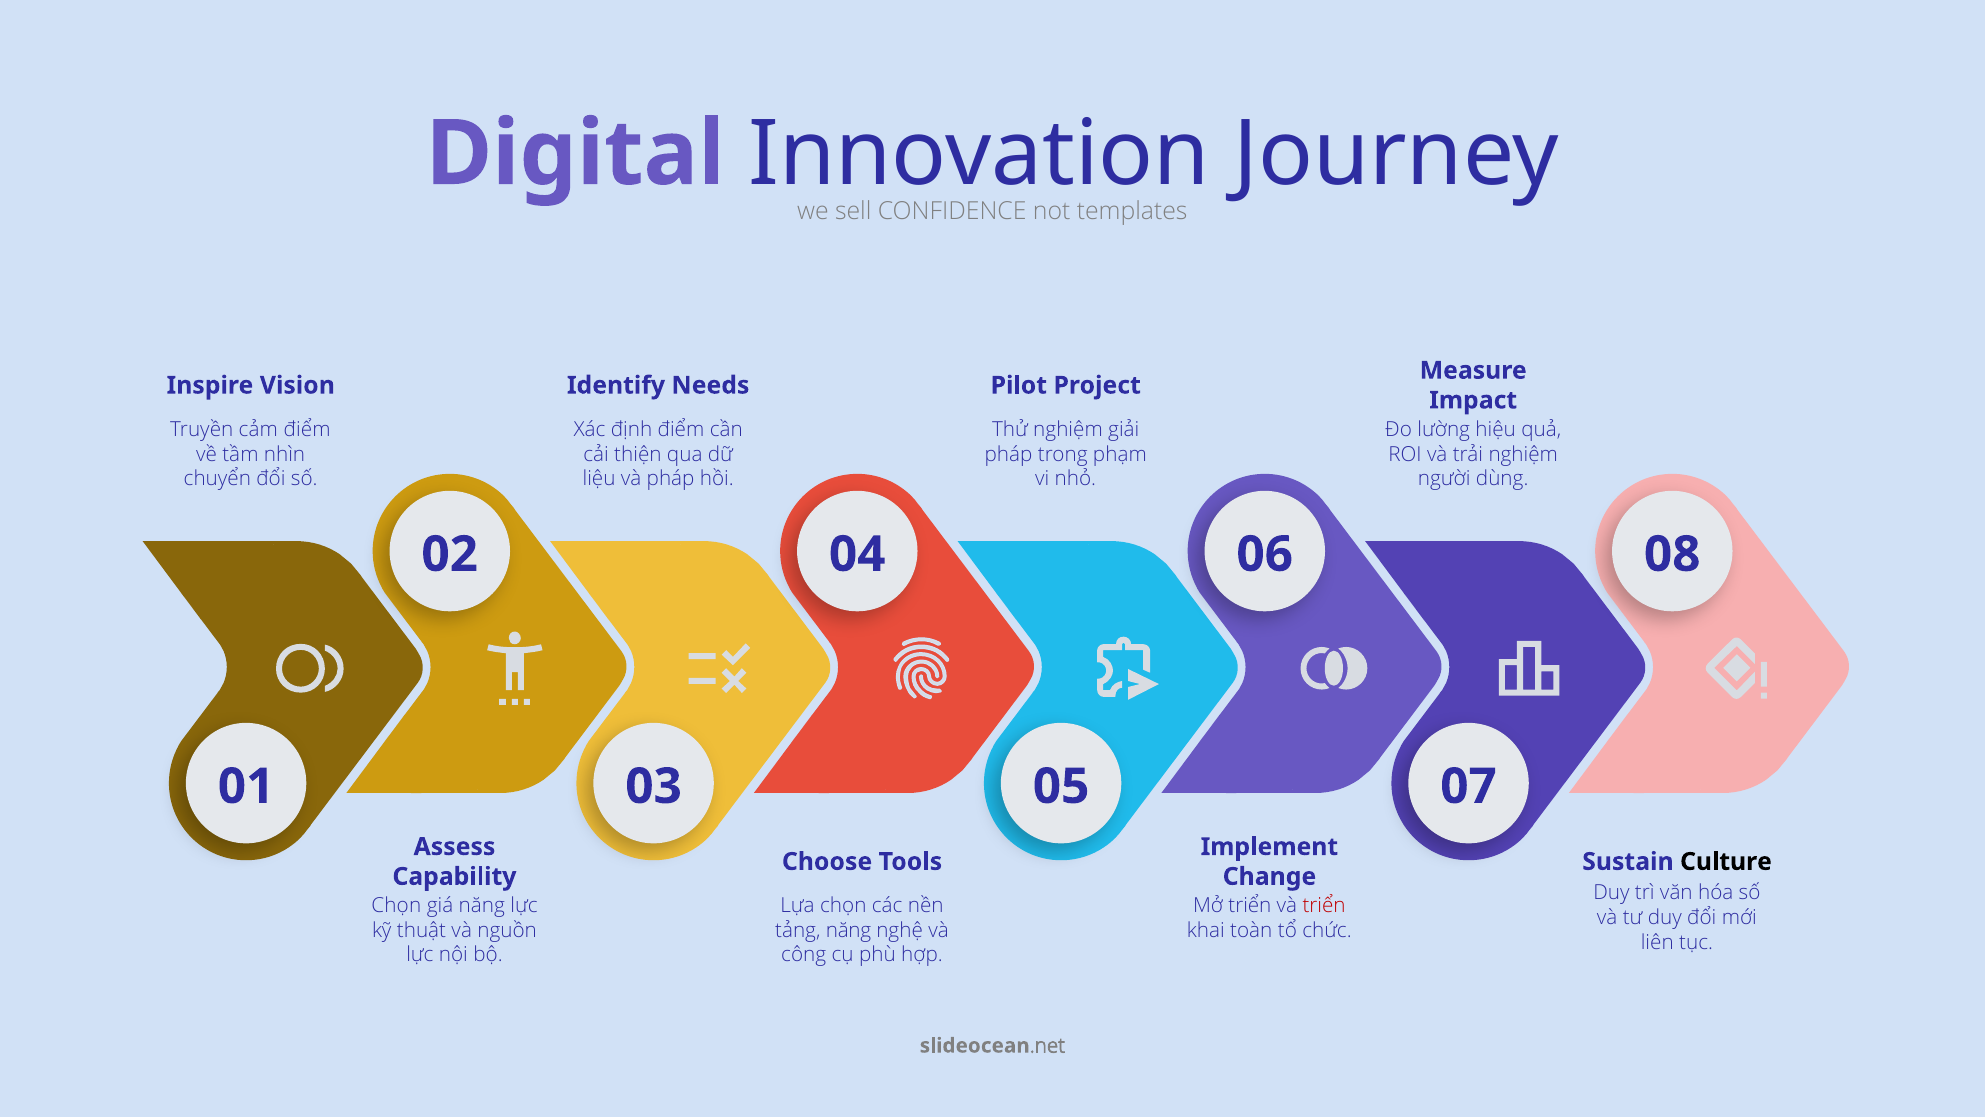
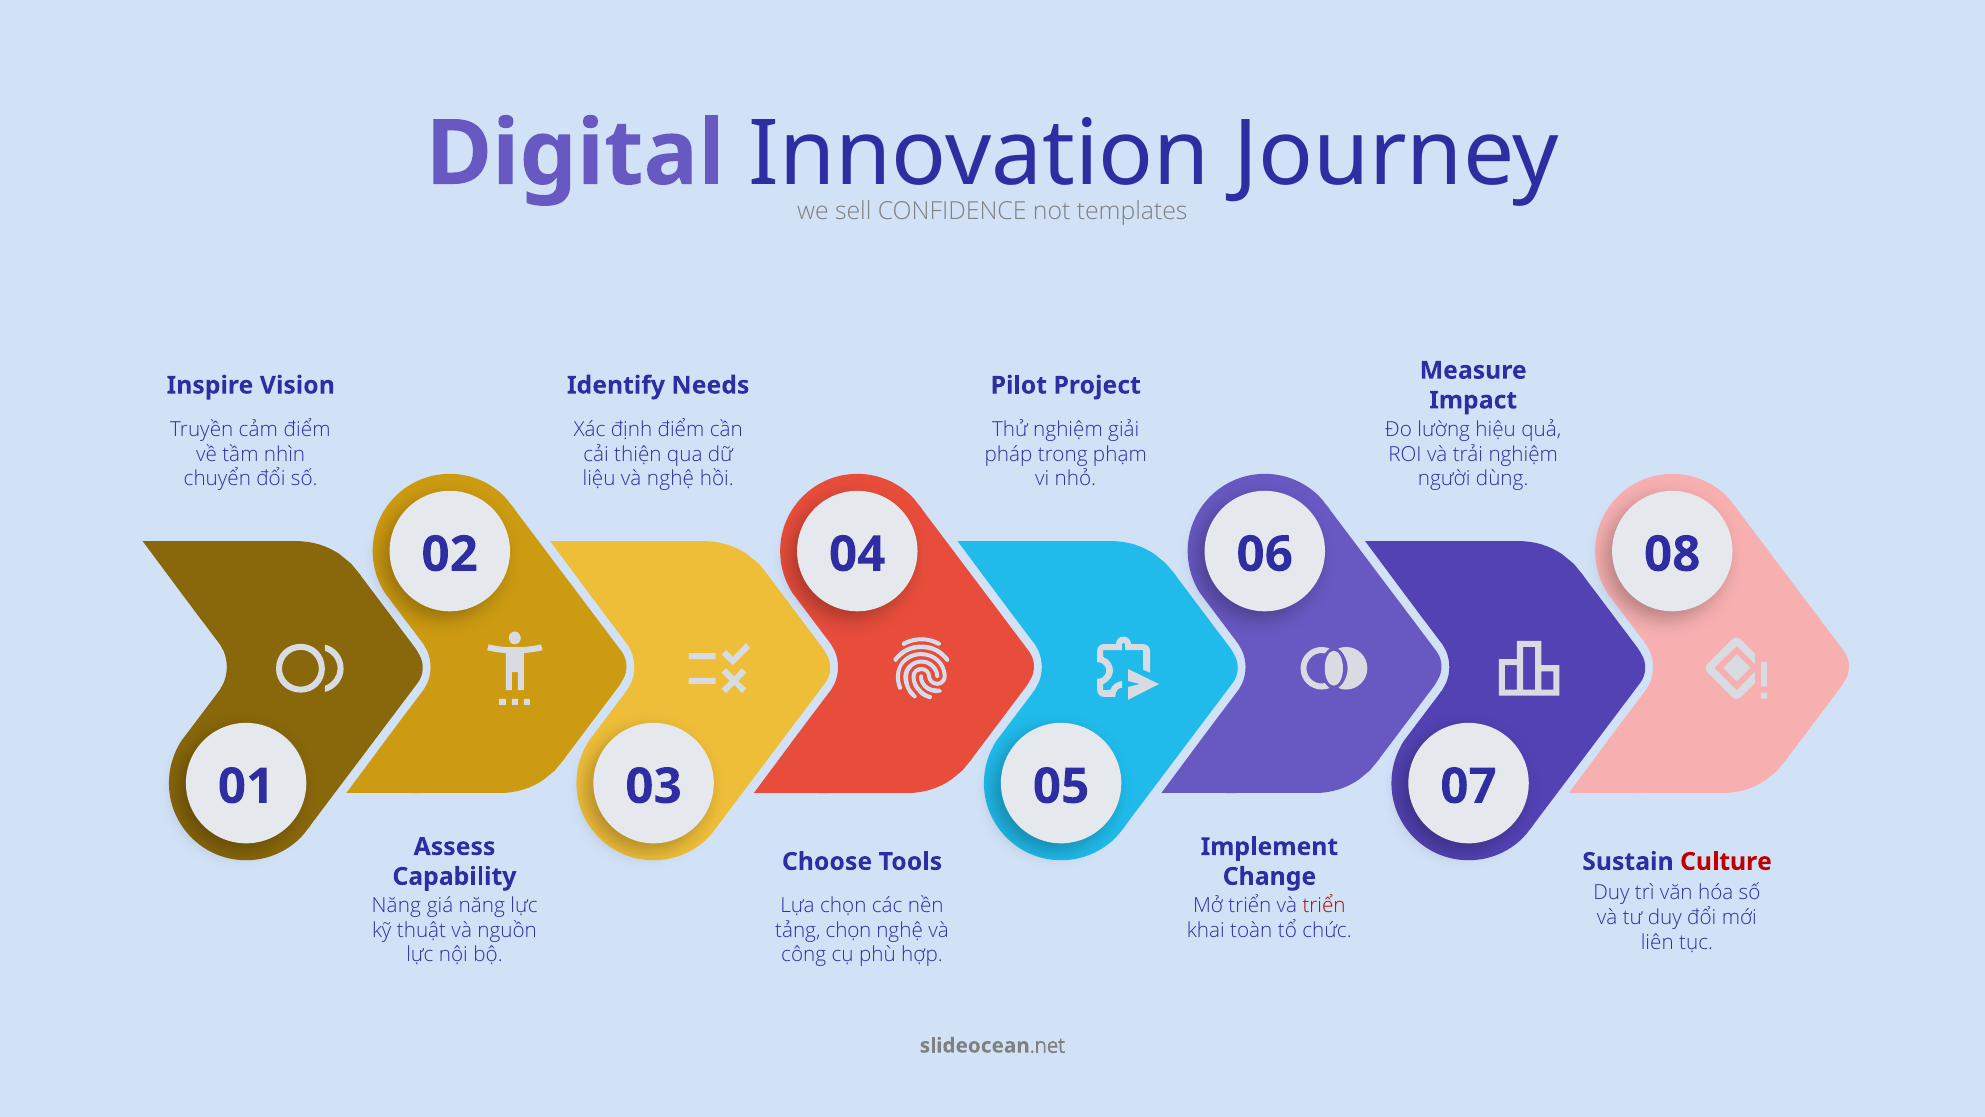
và pháp: pháp -> nghệ
Culture colour: black -> red
Chọn at (396, 905): Chọn -> Năng
tảng năng: năng -> chọn
